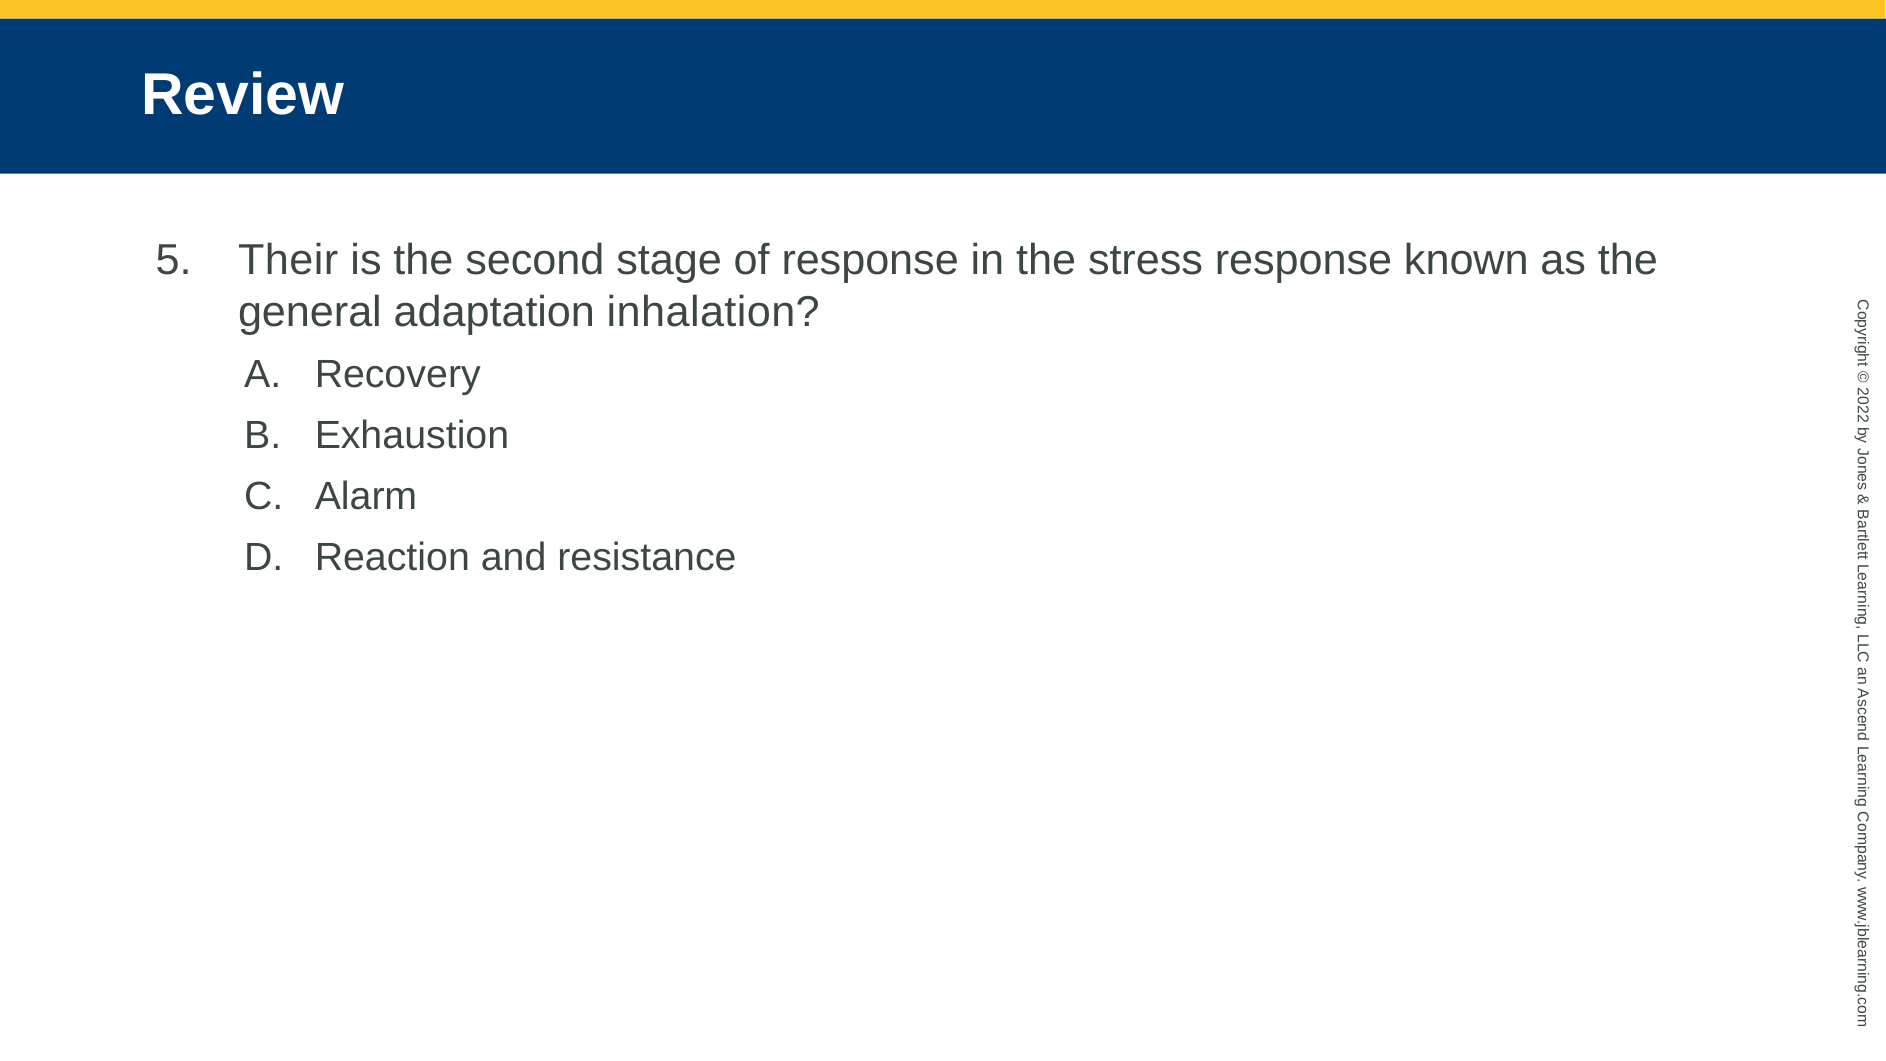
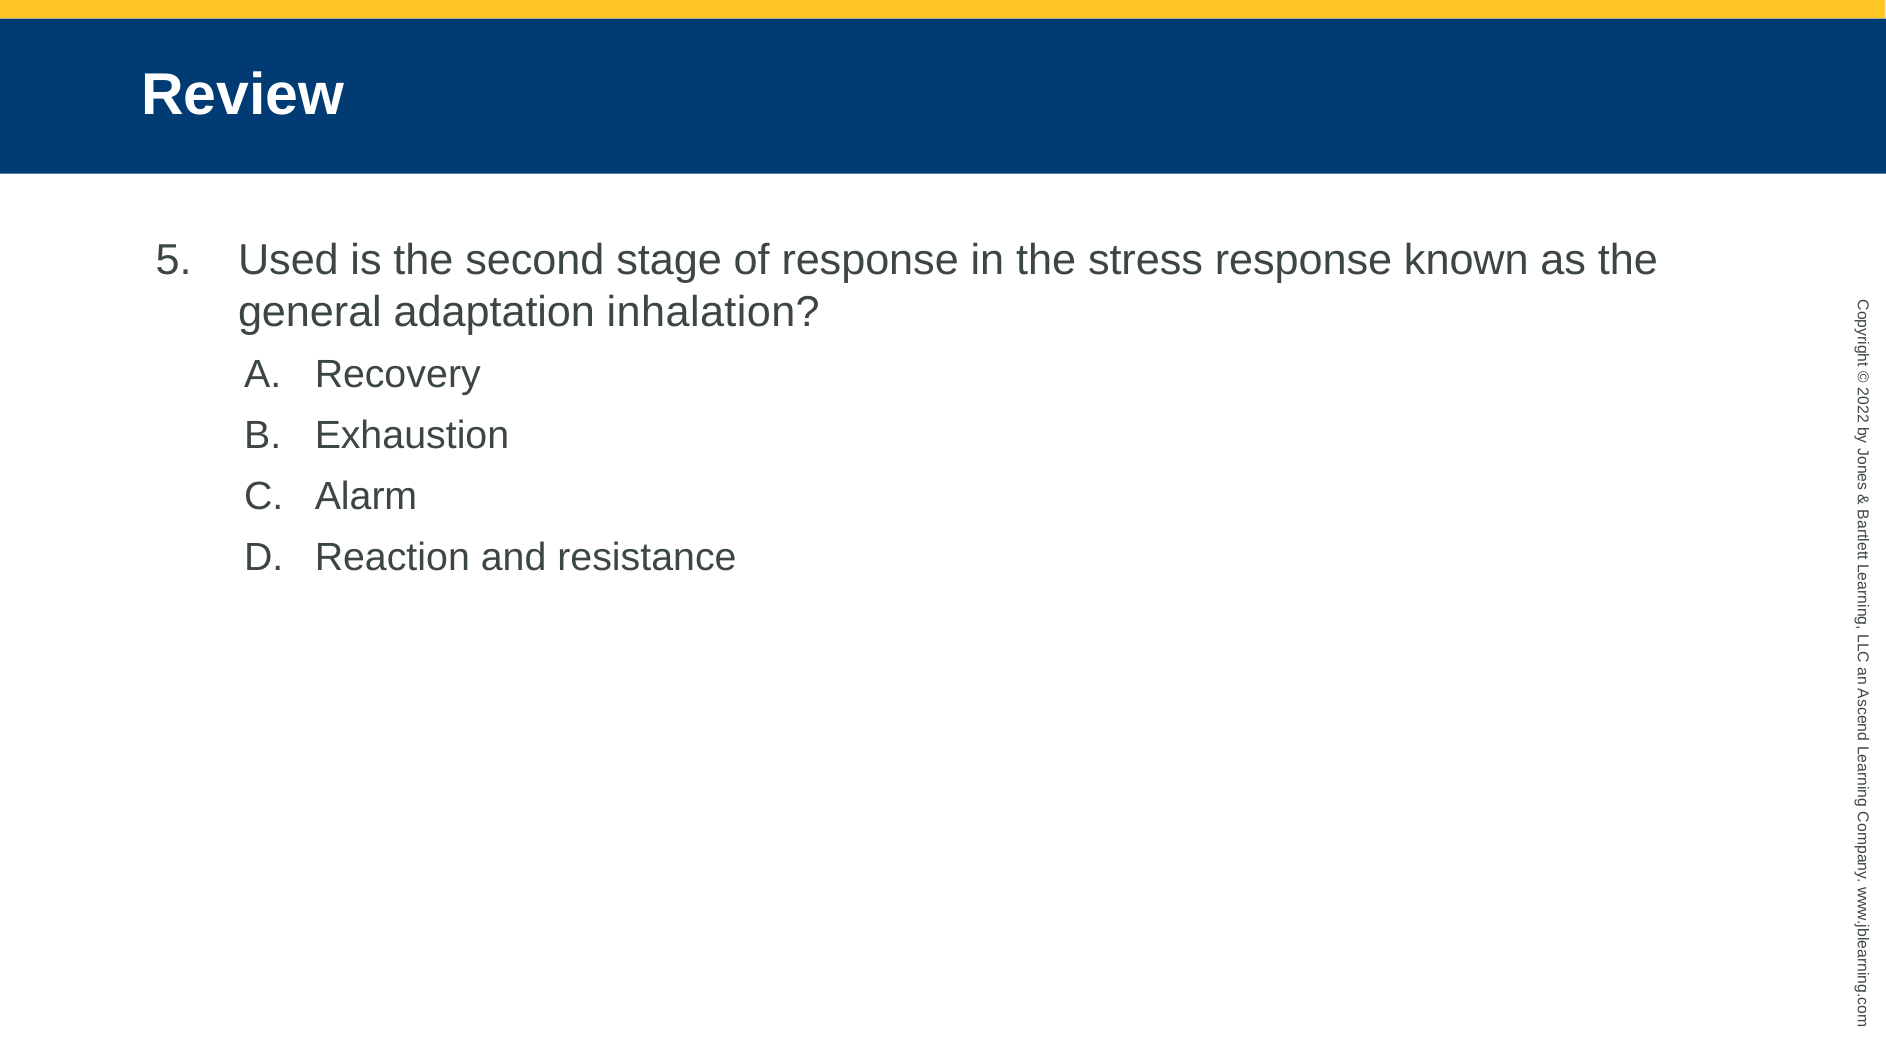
Their: Their -> Used
